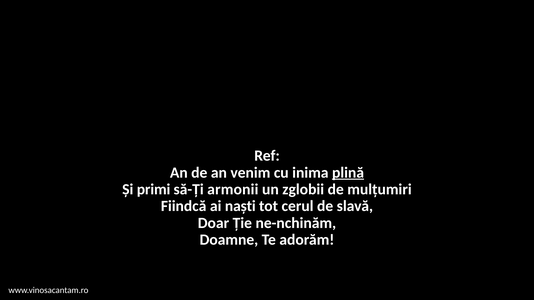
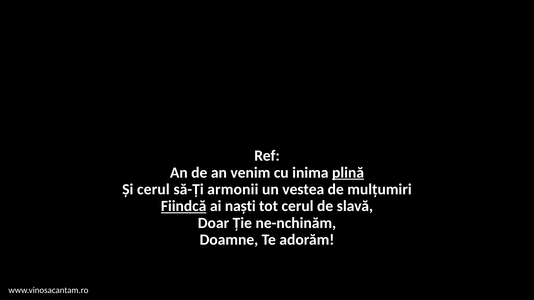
Și primi: primi -> cerul
zglobii: zglobii -> vestea
Fiindcă underline: none -> present
